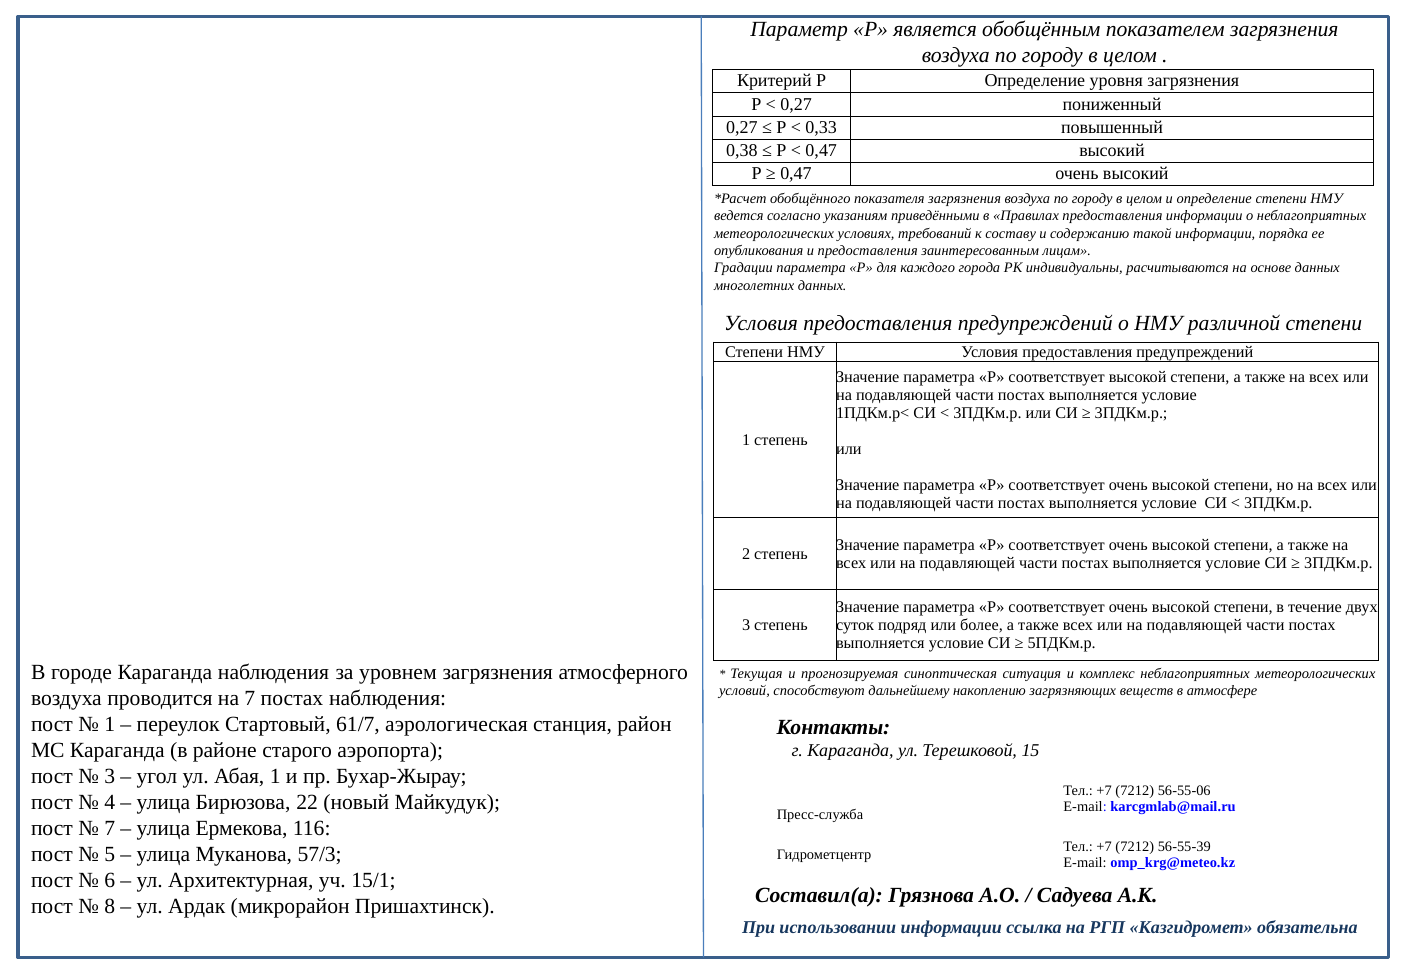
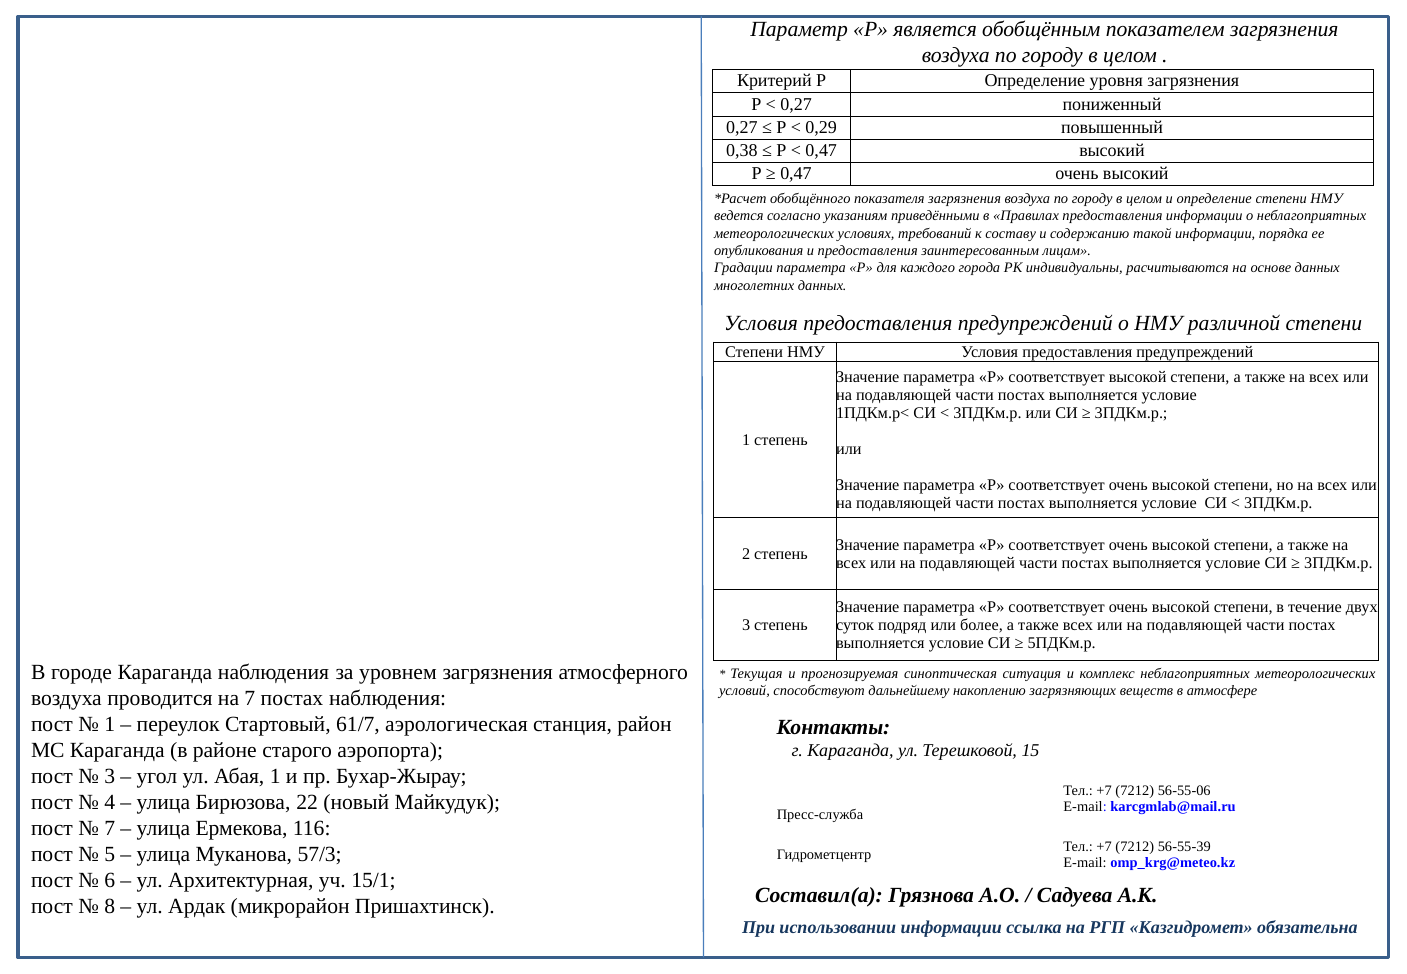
0,33: 0,33 -> 0,29
